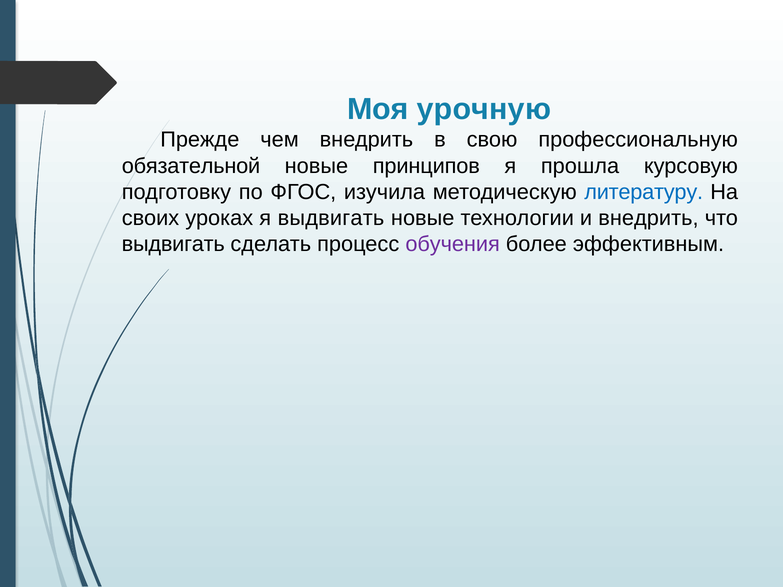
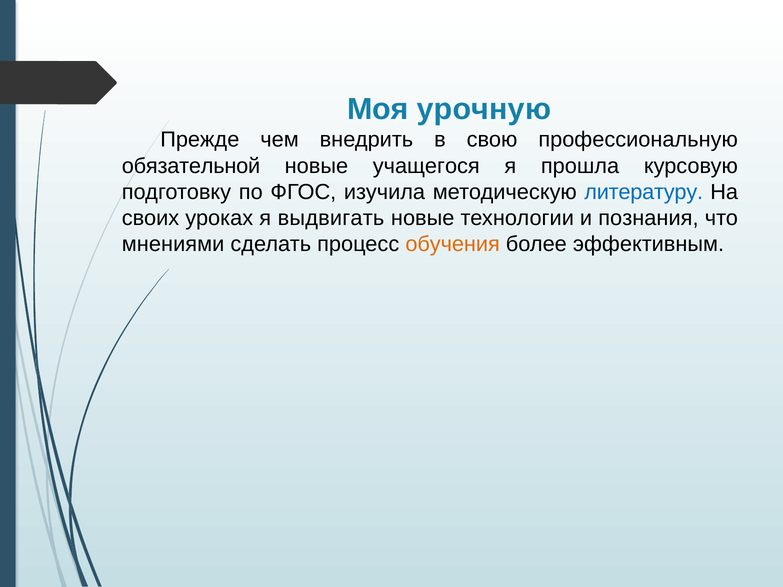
принципов: принципов -> учащегося
и внедрить: внедрить -> познания
выдвигать at (173, 244): выдвигать -> мнениями
обучения colour: purple -> orange
